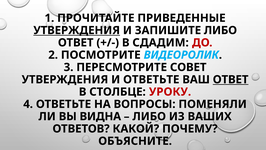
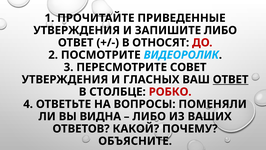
УТВЕРЖДЕНИЯ at (77, 30) underline: present -> none
СДАДИМ: СДАДИМ -> ОТНОСЯТ
И ОТВЕТЬТЕ: ОТВЕТЬТЕ -> ГЛАСНЫХ
УРОКУ: УРОКУ -> РОБКО
